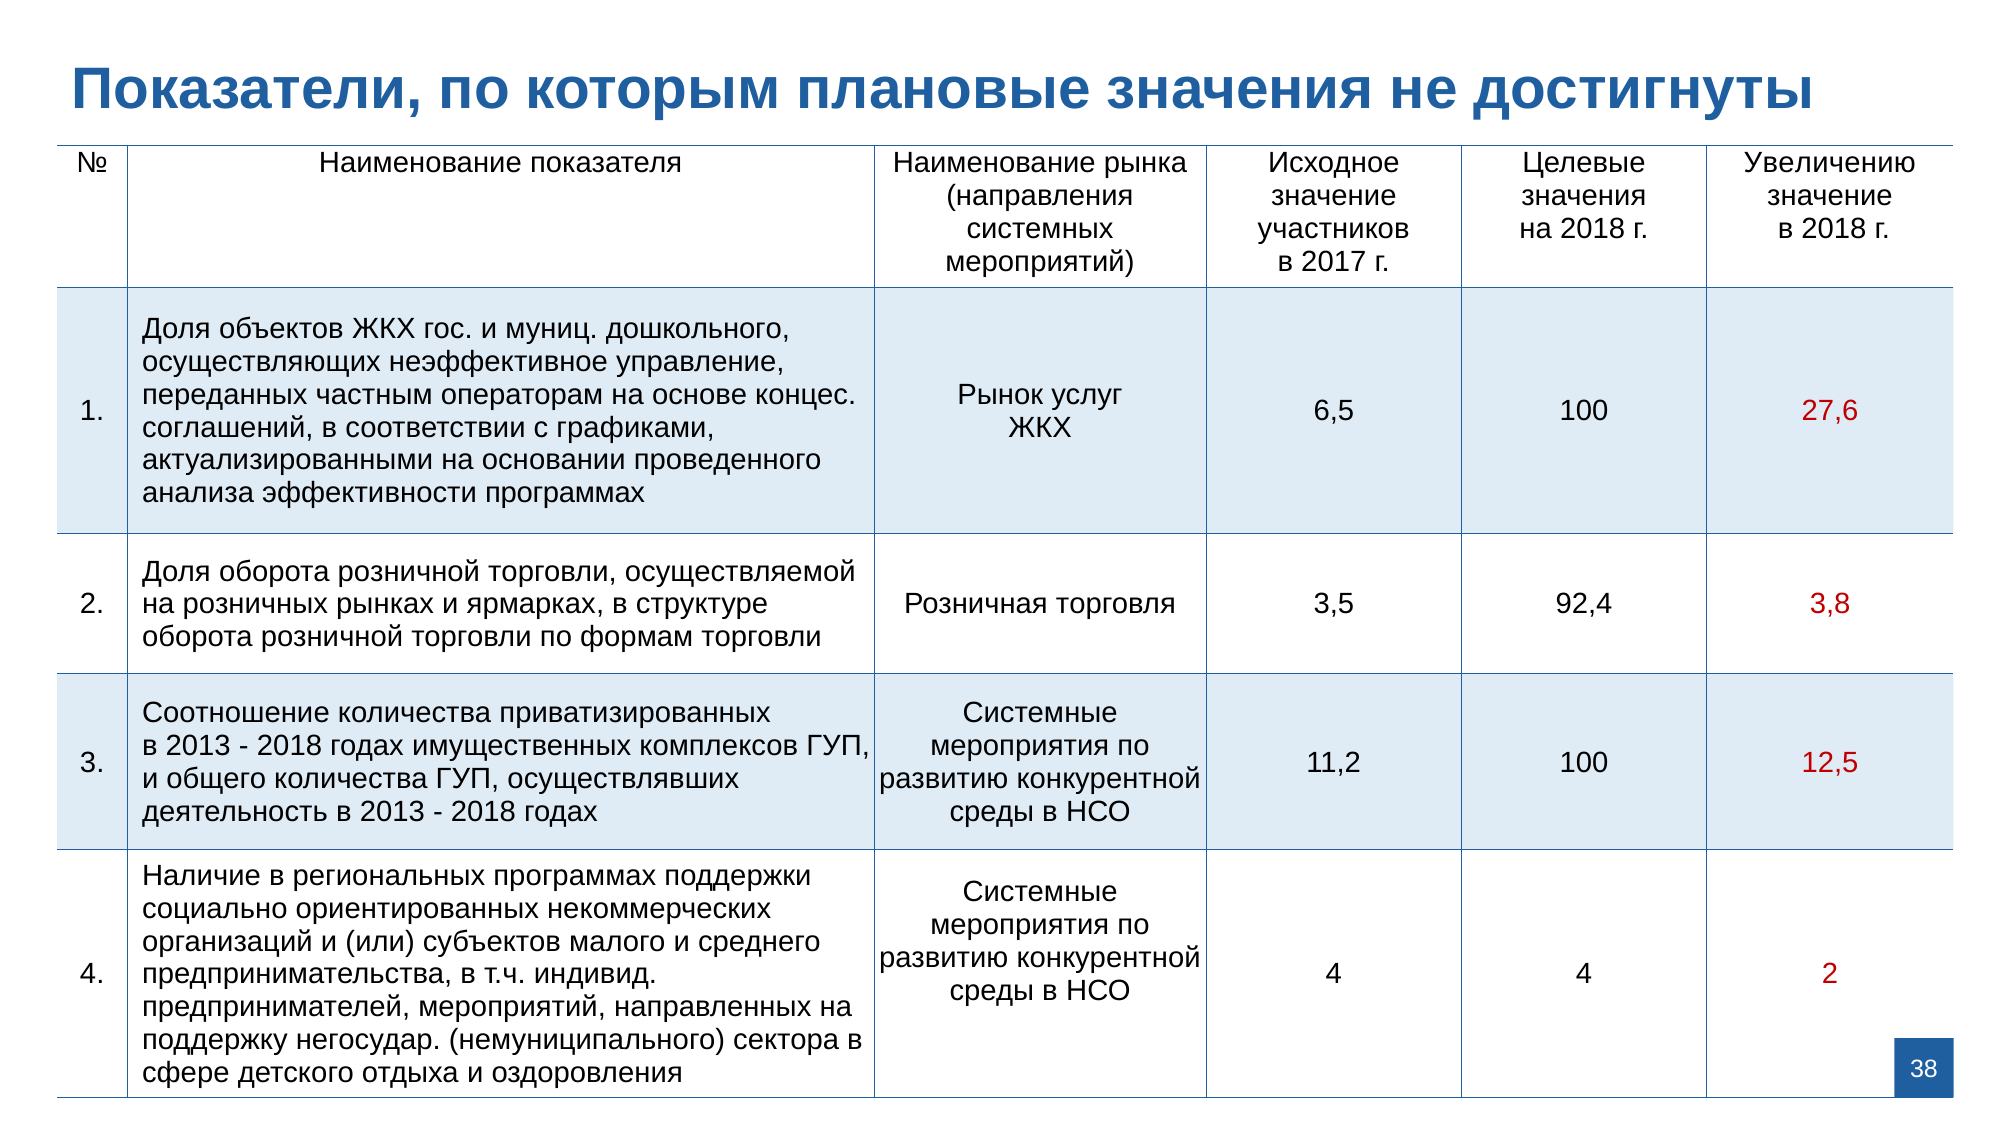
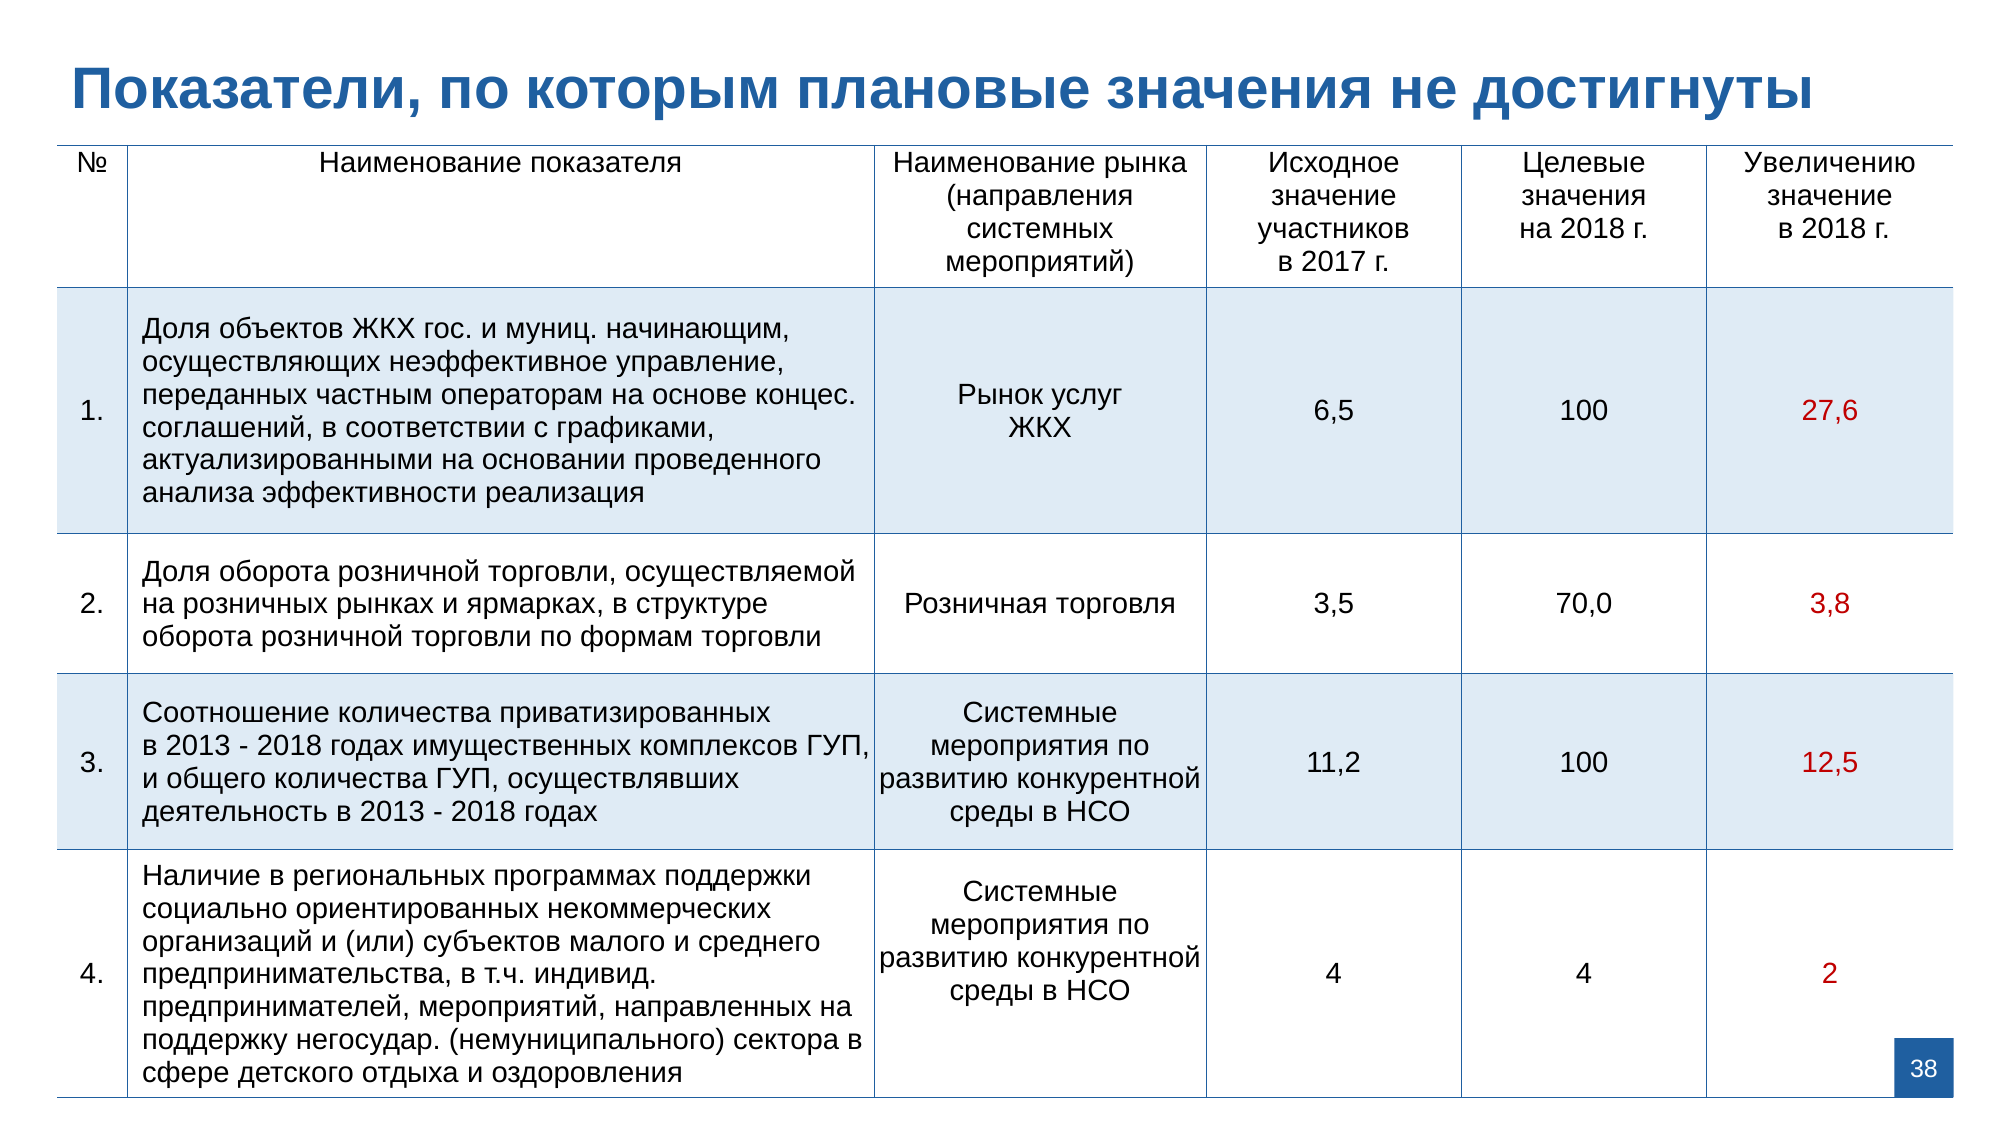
дошкольного: дошкольного -> начинающим
эффективности программах: программах -> реализация
92,4: 92,4 -> 70,0
